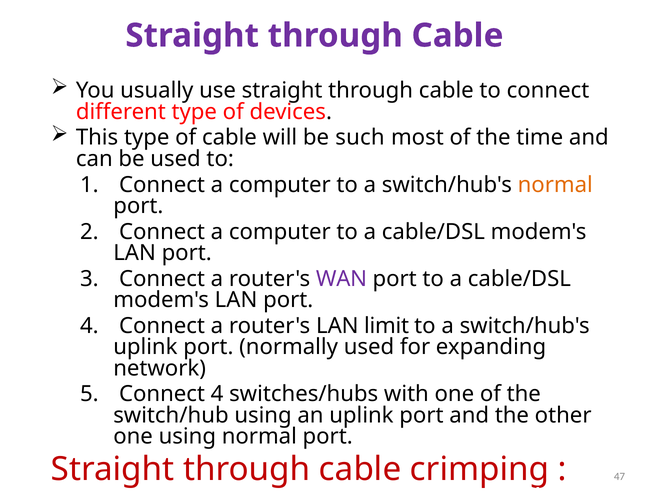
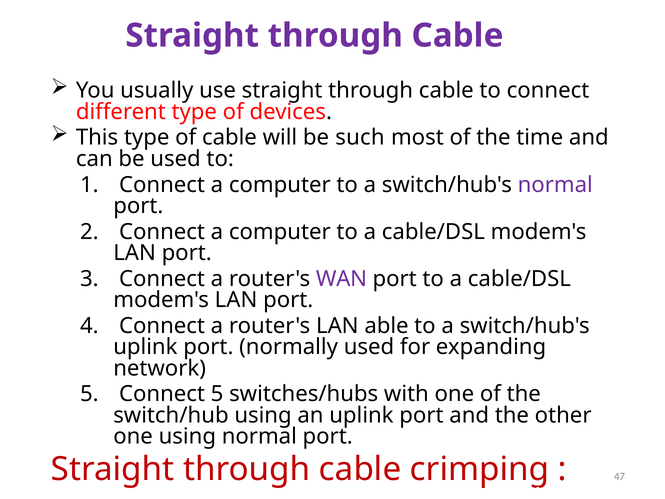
normal at (555, 185) colour: orange -> purple
limit: limit -> able
Connect 4: 4 -> 5
